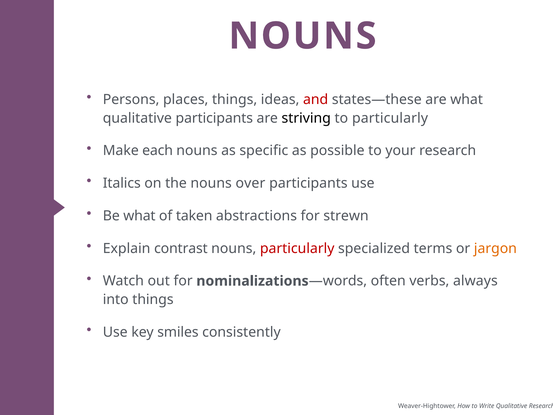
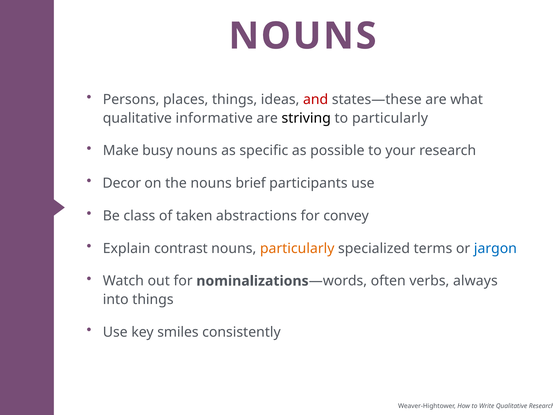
qualitative participants: participants -> informative
each: each -> busy
Italics: Italics -> Decor
over: over -> brief
Be what: what -> class
strewn: strewn -> convey
particularly at (297, 248) colour: red -> orange
jargon colour: orange -> blue
